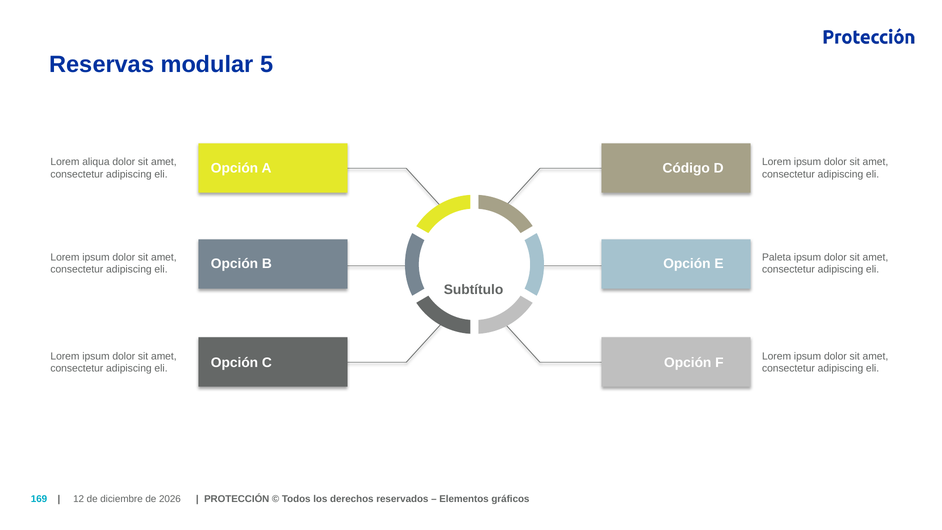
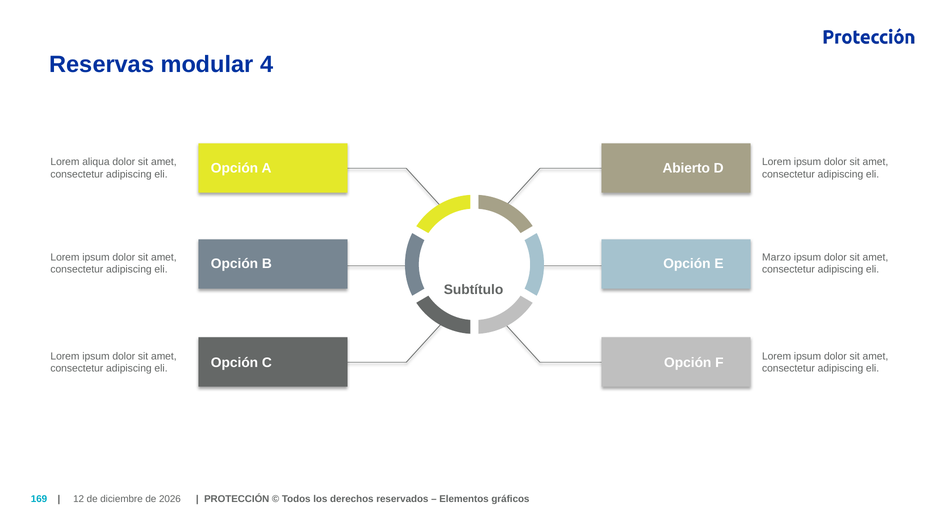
5: 5 -> 4
Código: Código -> Abierto
Paleta: Paleta -> Marzo
